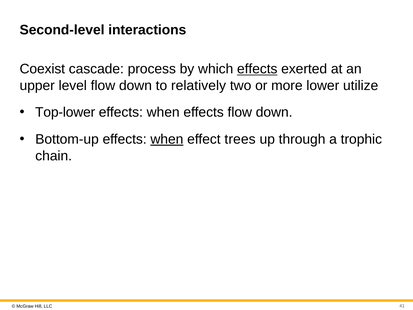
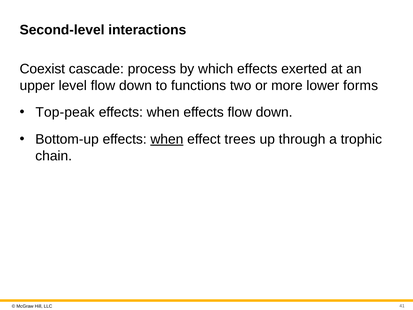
effects at (257, 69) underline: present -> none
relatively: relatively -> functions
utilize: utilize -> forms
Top-lower: Top-lower -> Top-peak
